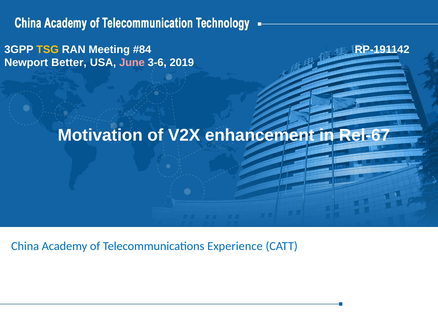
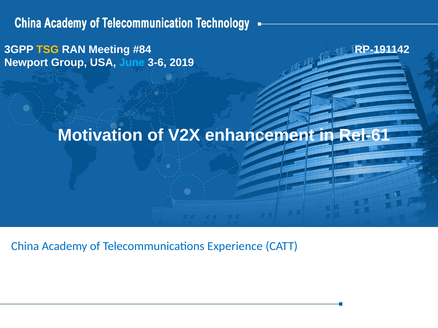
Better: Better -> Group
June colour: pink -> light blue
Rel-67: Rel-67 -> Rel-61
